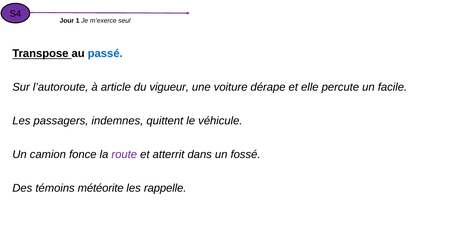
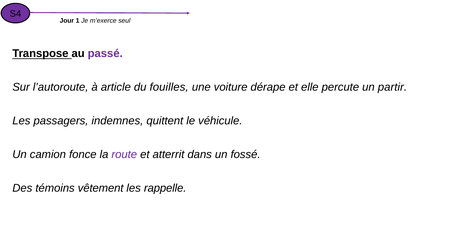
passé colour: blue -> purple
vigueur: vigueur -> fouilles
facile: facile -> partir
météorite: météorite -> vêtement
